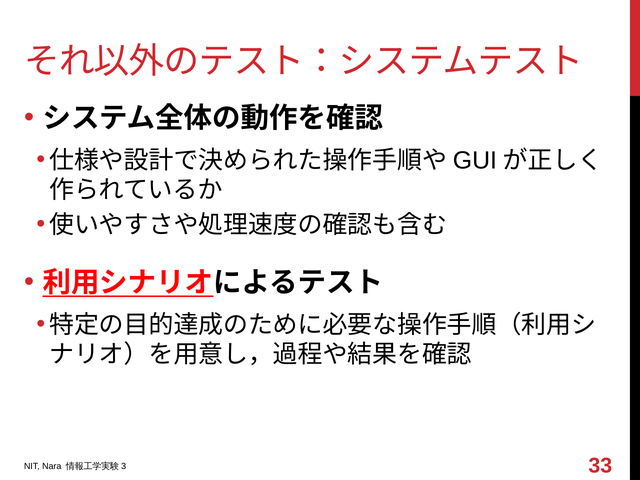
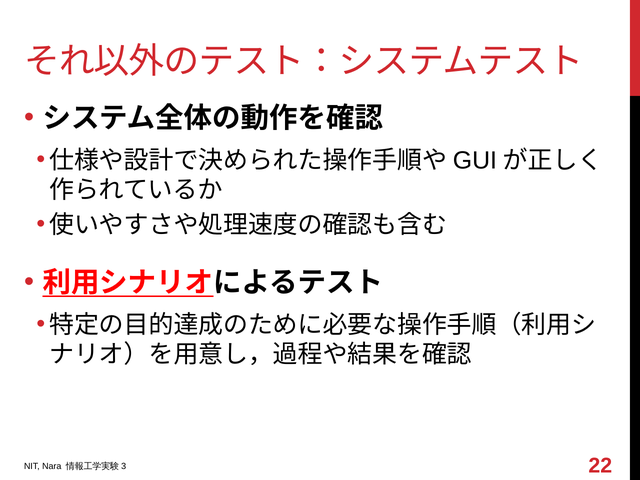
33: 33 -> 22
